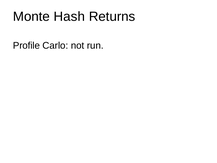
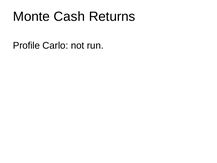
Hash: Hash -> Cash
